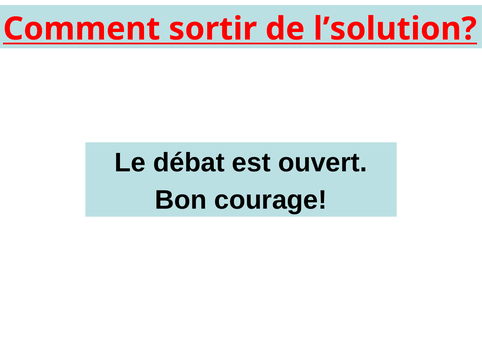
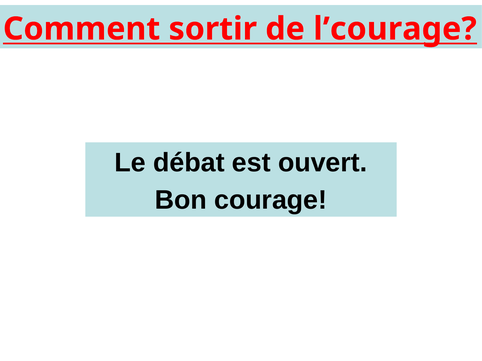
l’solution: l’solution -> l’courage
